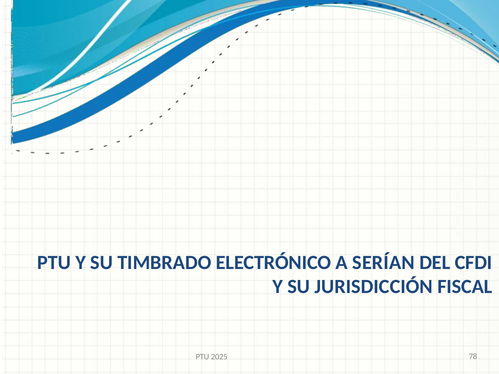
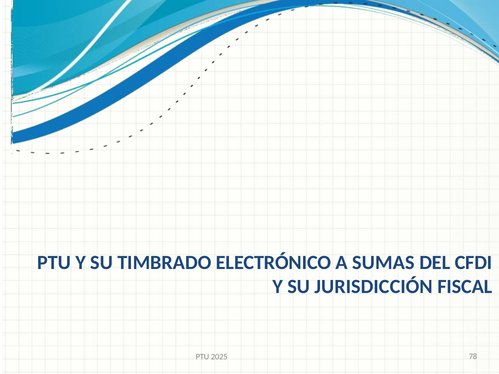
SERÍAN: SERÍAN -> SUMAS
